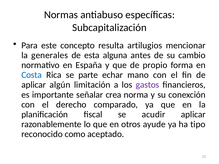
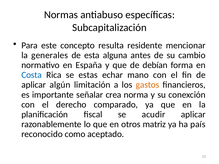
artilugios: artilugios -> residente
propio: propio -> debían
parte: parte -> estas
gastos colour: purple -> orange
ayude: ayude -> matriz
tipo: tipo -> país
